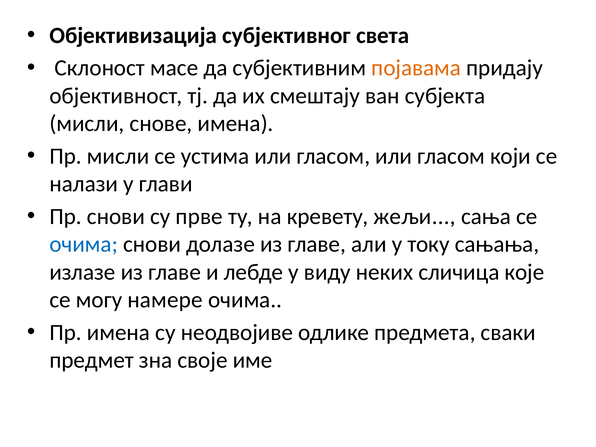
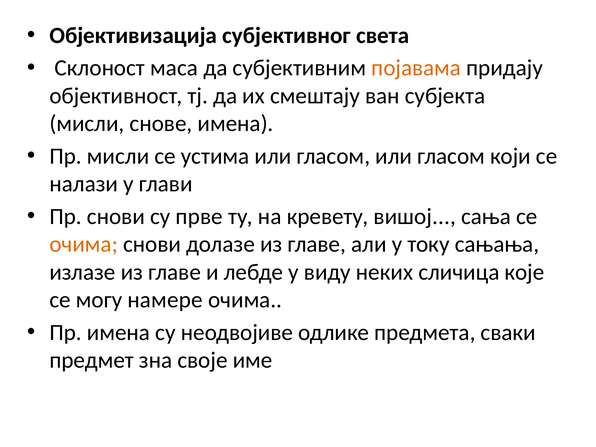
масе: масе -> маса
жељи: жељи -> вишој
очима at (84, 244) colour: blue -> orange
